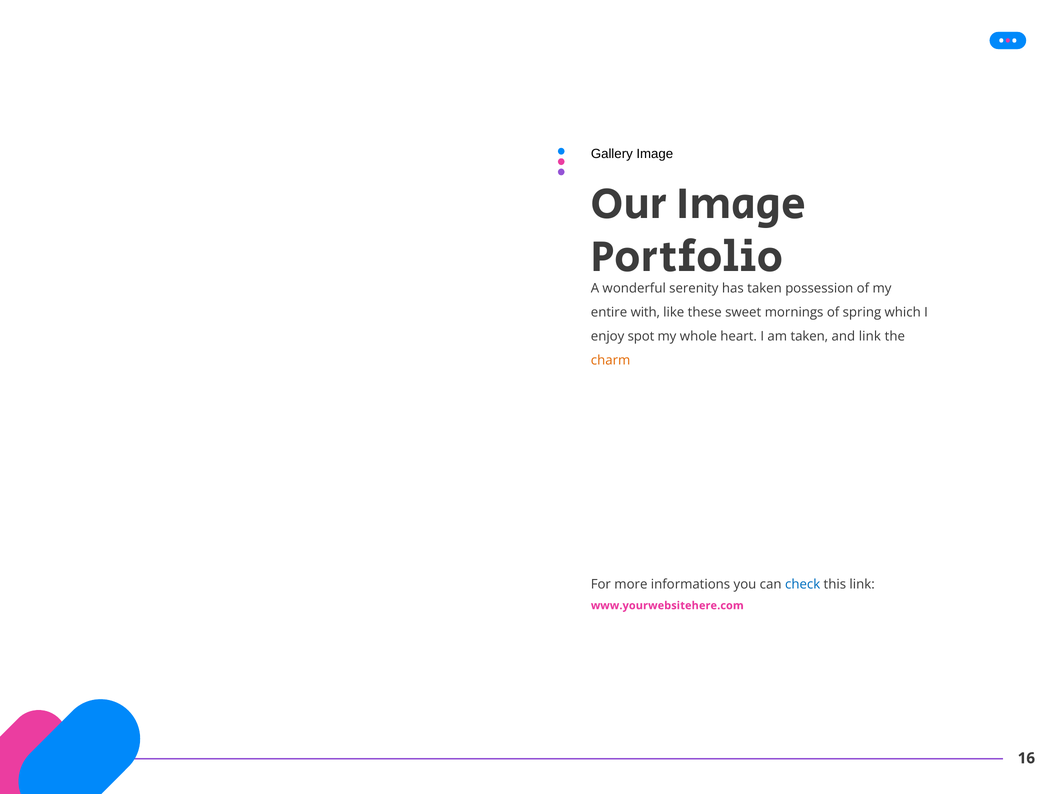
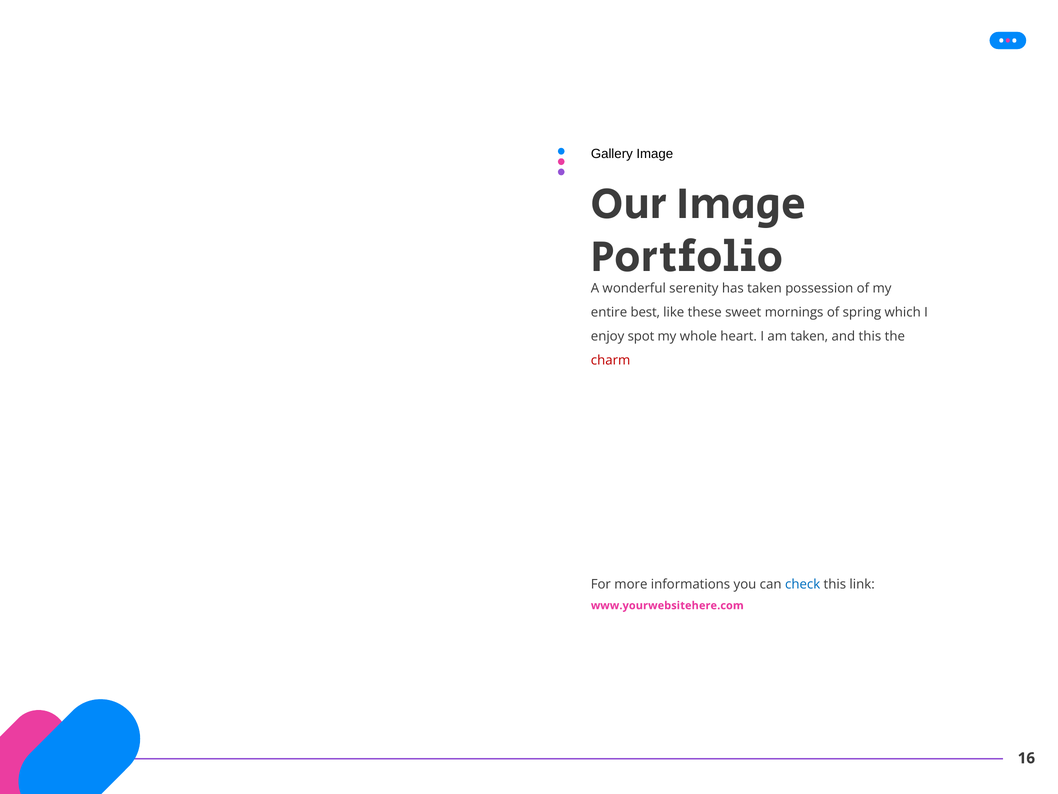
with: with -> best
and link: link -> this
charm colour: orange -> red
